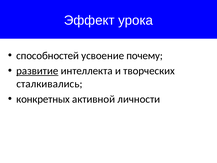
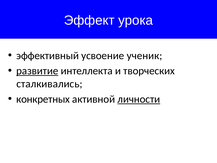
способностей: способностей -> эффективный
почему: почему -> ученик
личности underline: none -> present
